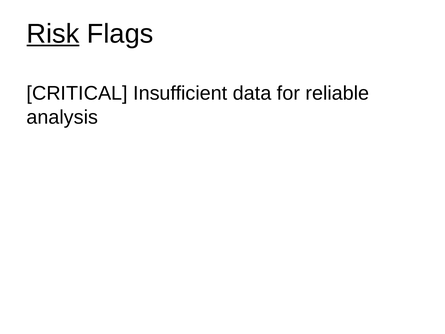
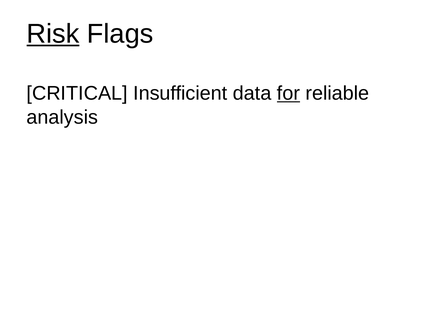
for underline: none -> present
